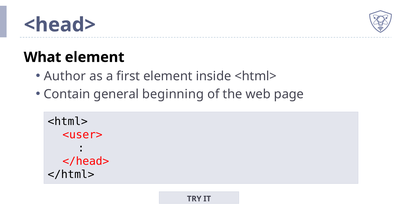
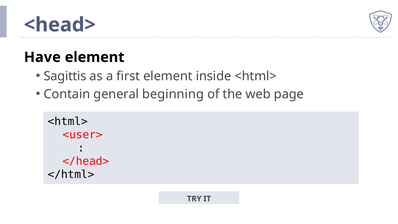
What: What -> Have
Author: Author -> Sagittis
